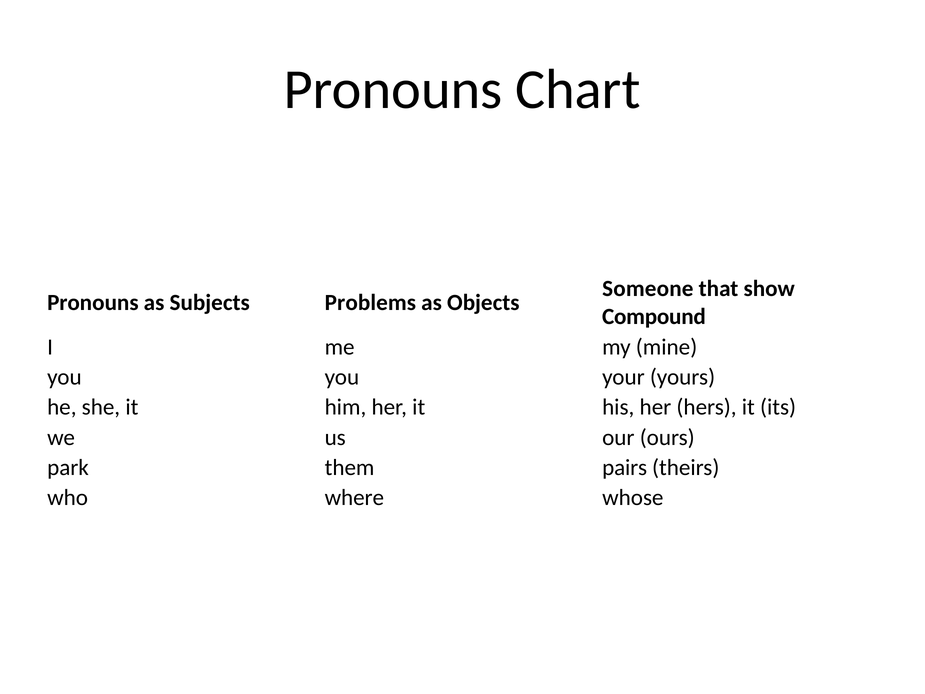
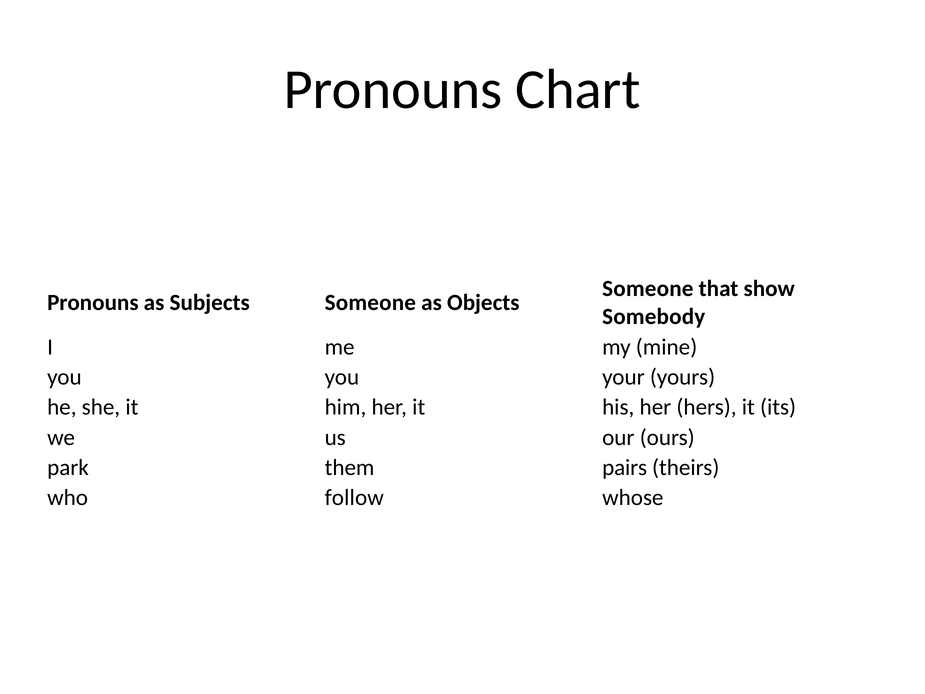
Subjects Problems: Problems -> Someone
Compound: Compound -> Somebody
where: where -> follow
